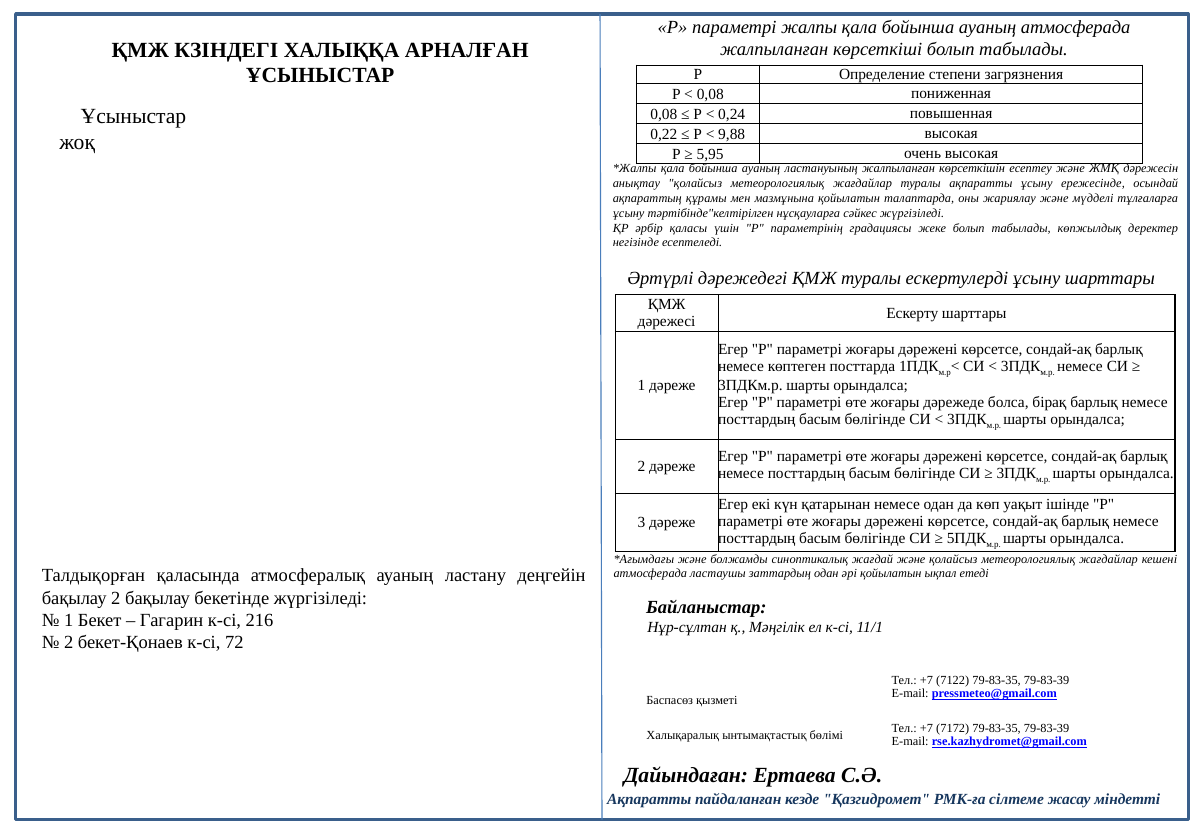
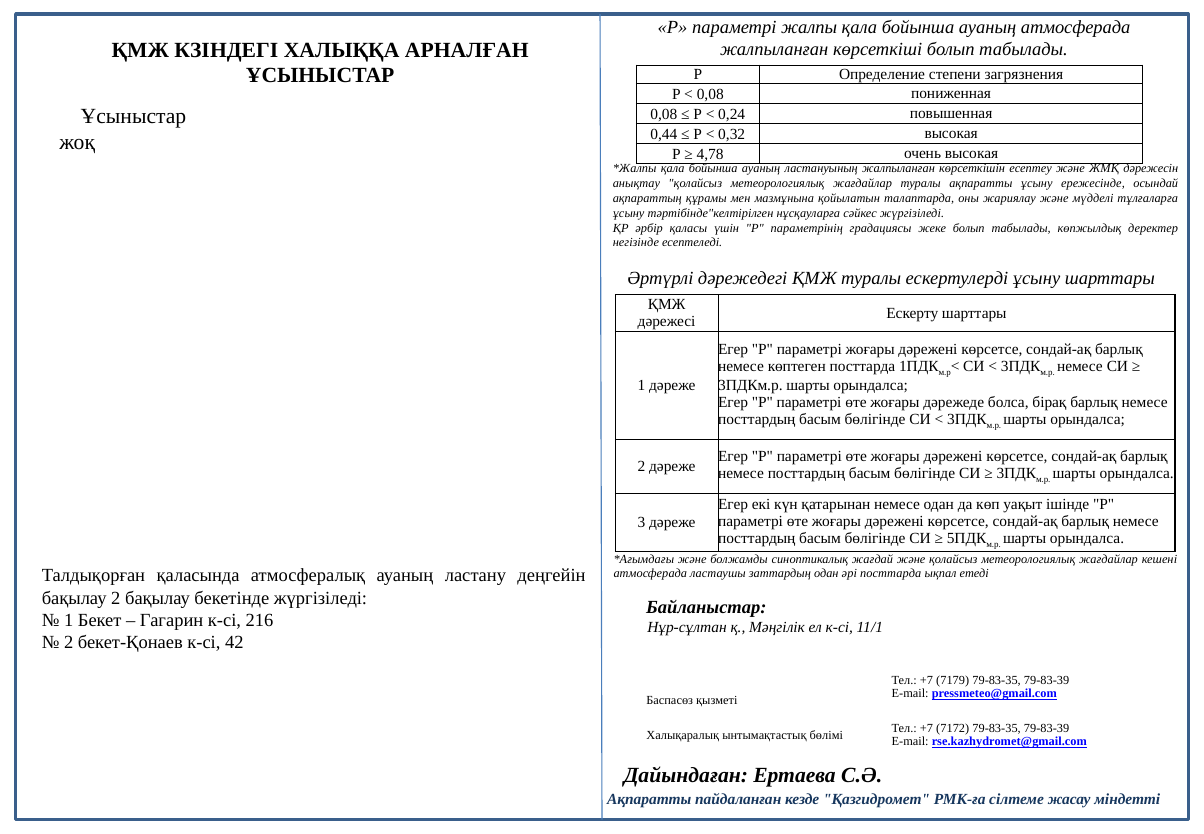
0,22: 0,22 -> 0,44
9,88: 9,88 -> 0,32
5,95: 5,95 -> 4,78
әрі қойылатын: қойылатын -> посттарда
72: 72 -> 42
7122: 7122 -> 7179
